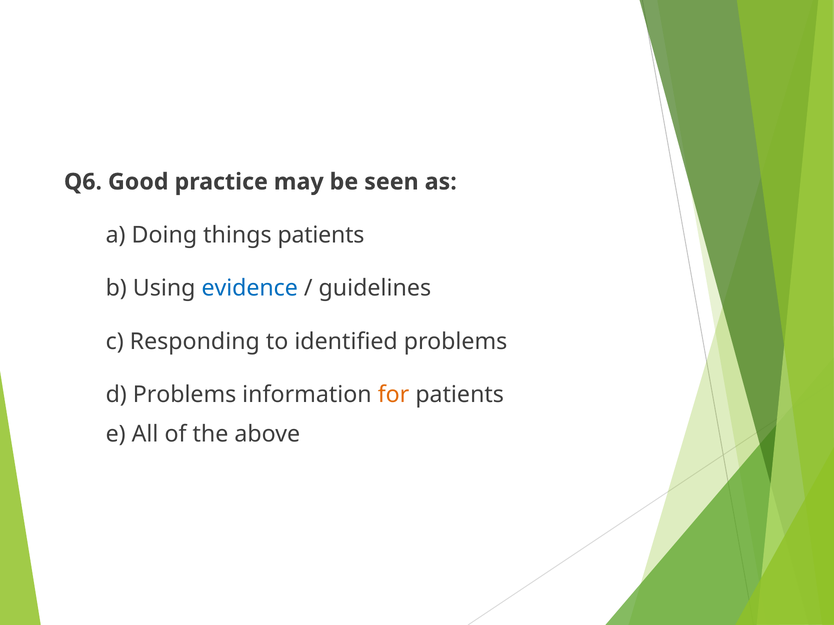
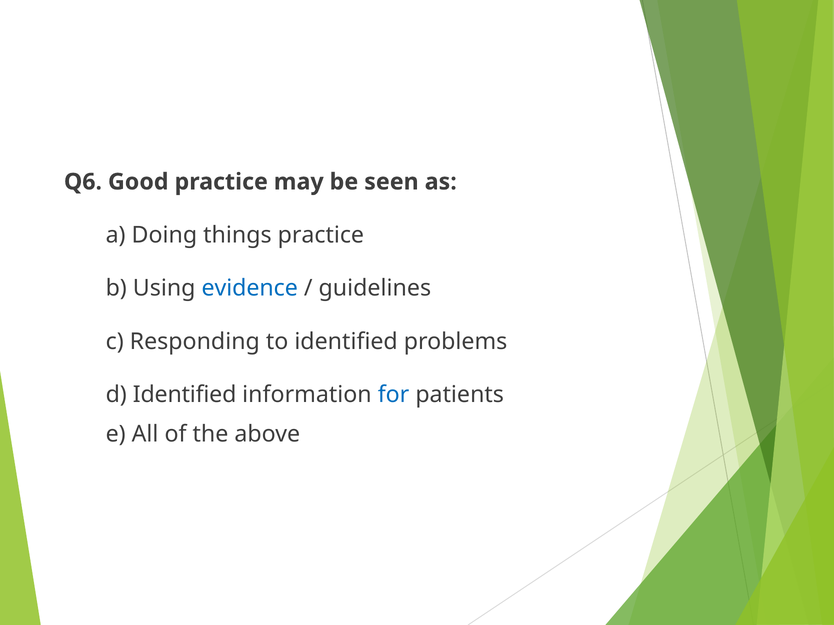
things patients: patients -> practice
d Problems: Problems -> Identified
for colour: orange -> blue
